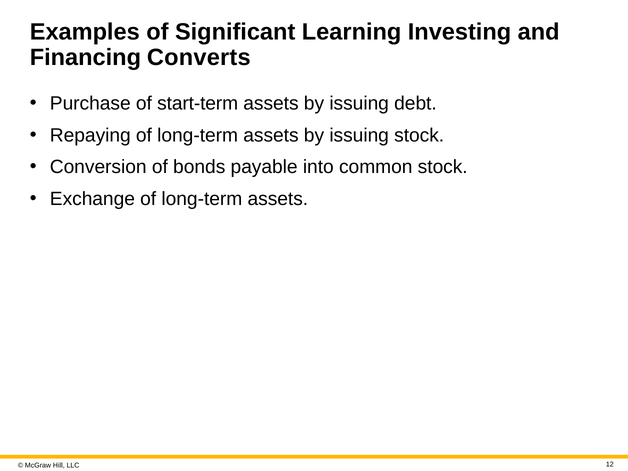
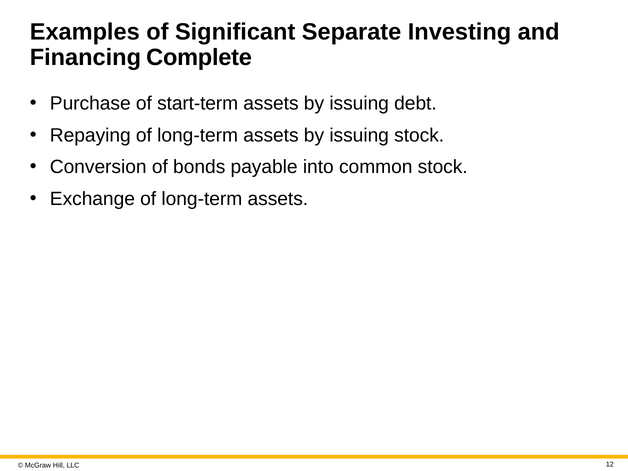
Learning: Learning -> Separate
Converts: Converts -> Complete
